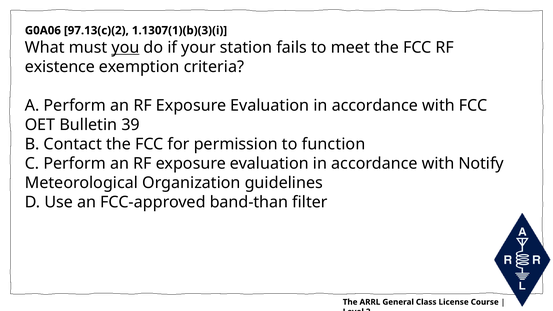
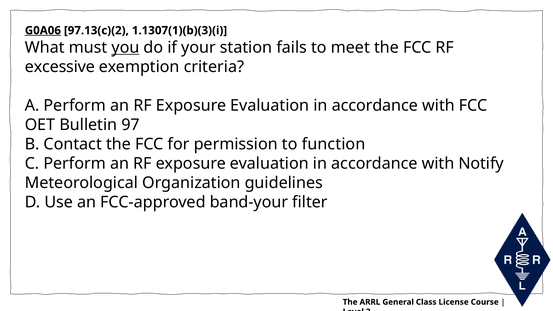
G0A06 underline: none -> present
existence: existence -> excessive
39: 39 -> 97
band-than: band-than -> band-your
